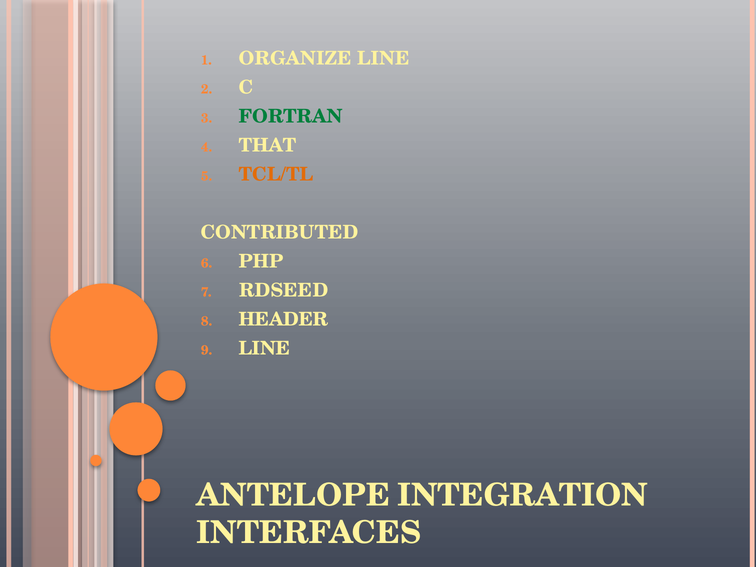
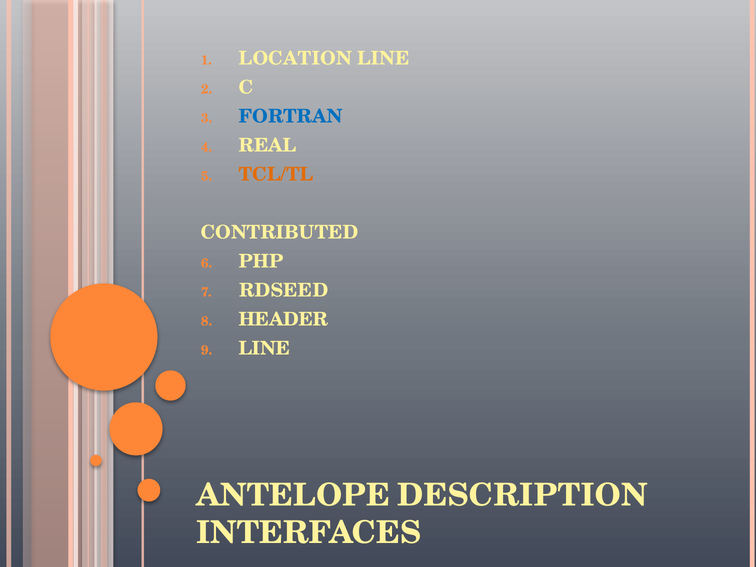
ORGANIZE: ORGANIZE -> LOCATION
FORTRAN colour: green -> blue
THAT: THAT -> REAL
INTEGRATION: INTEGRATION -> DESCRIPTION
